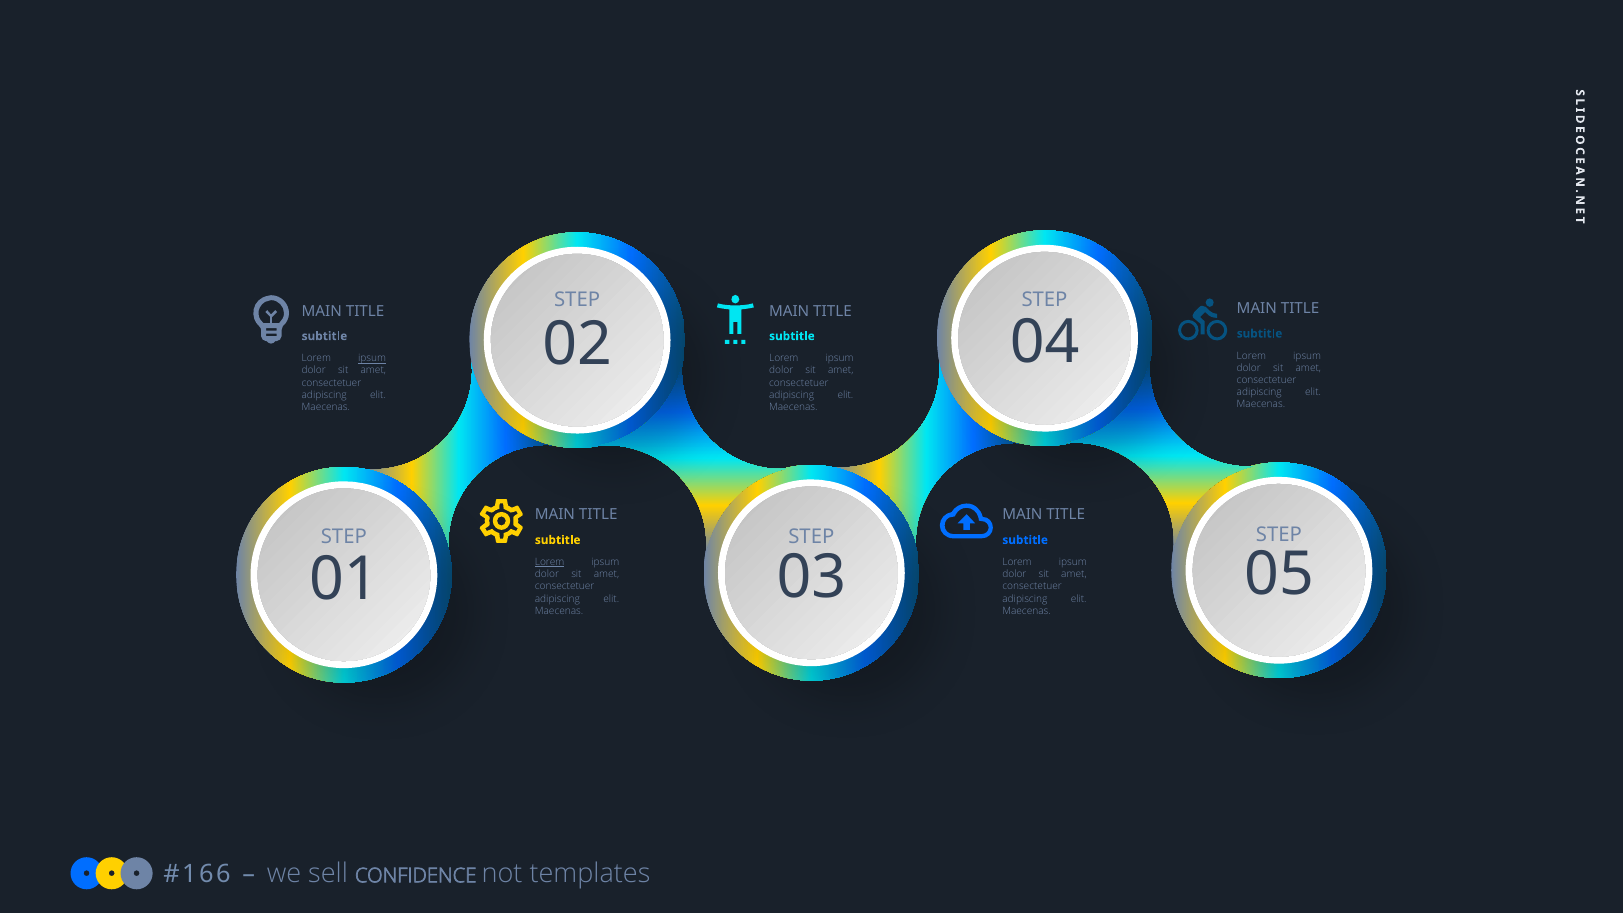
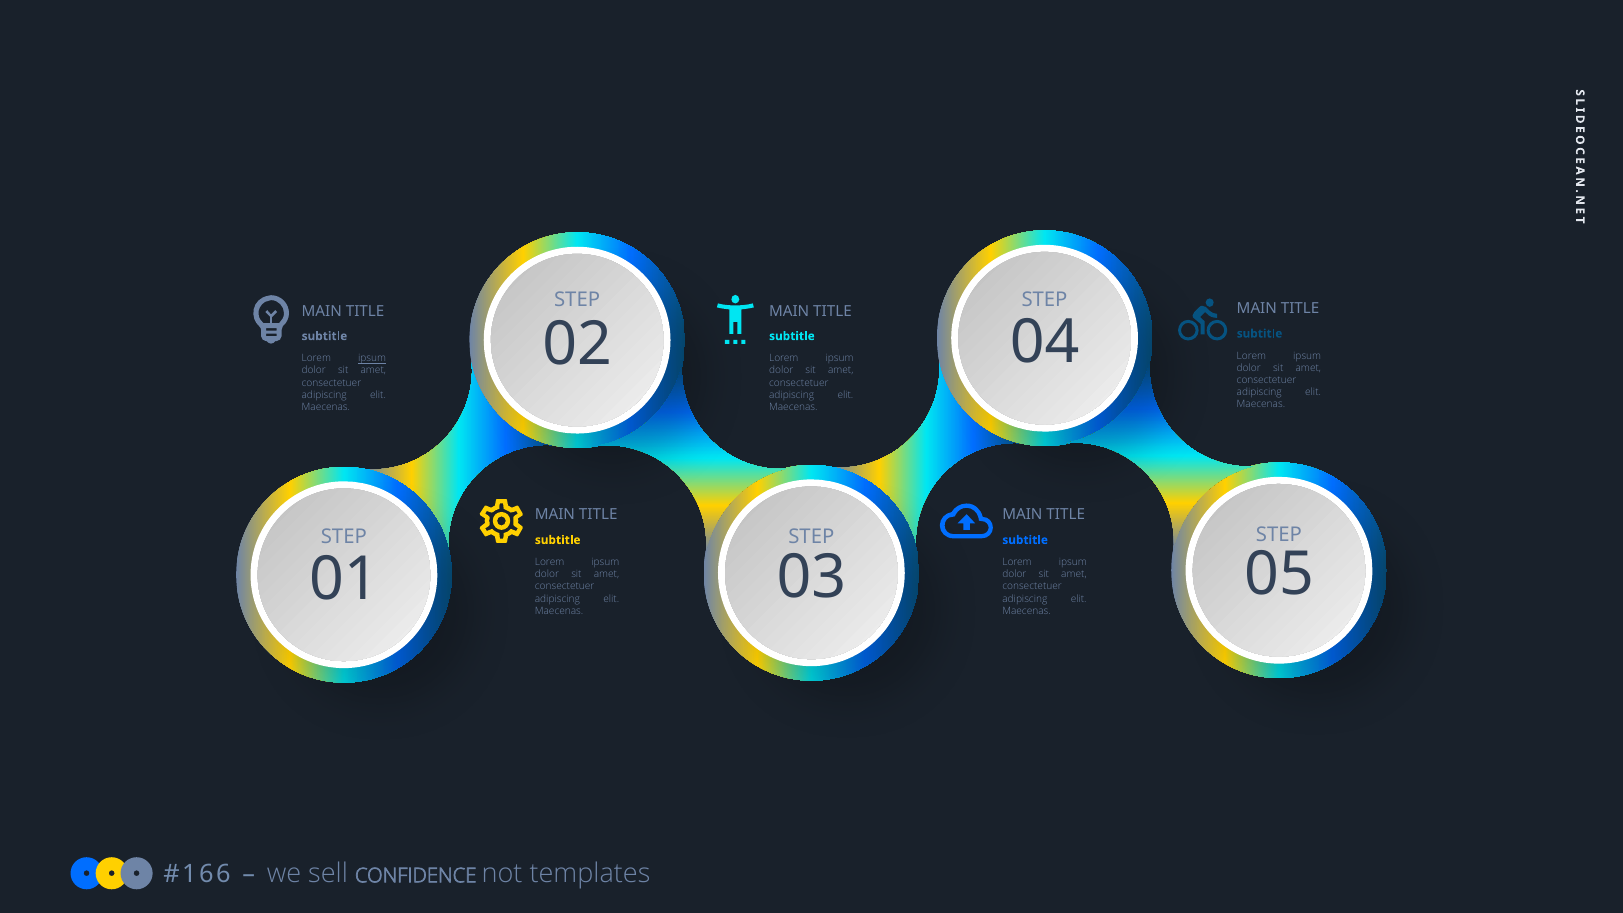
Lorem at (550, 562) underline: present -> none
